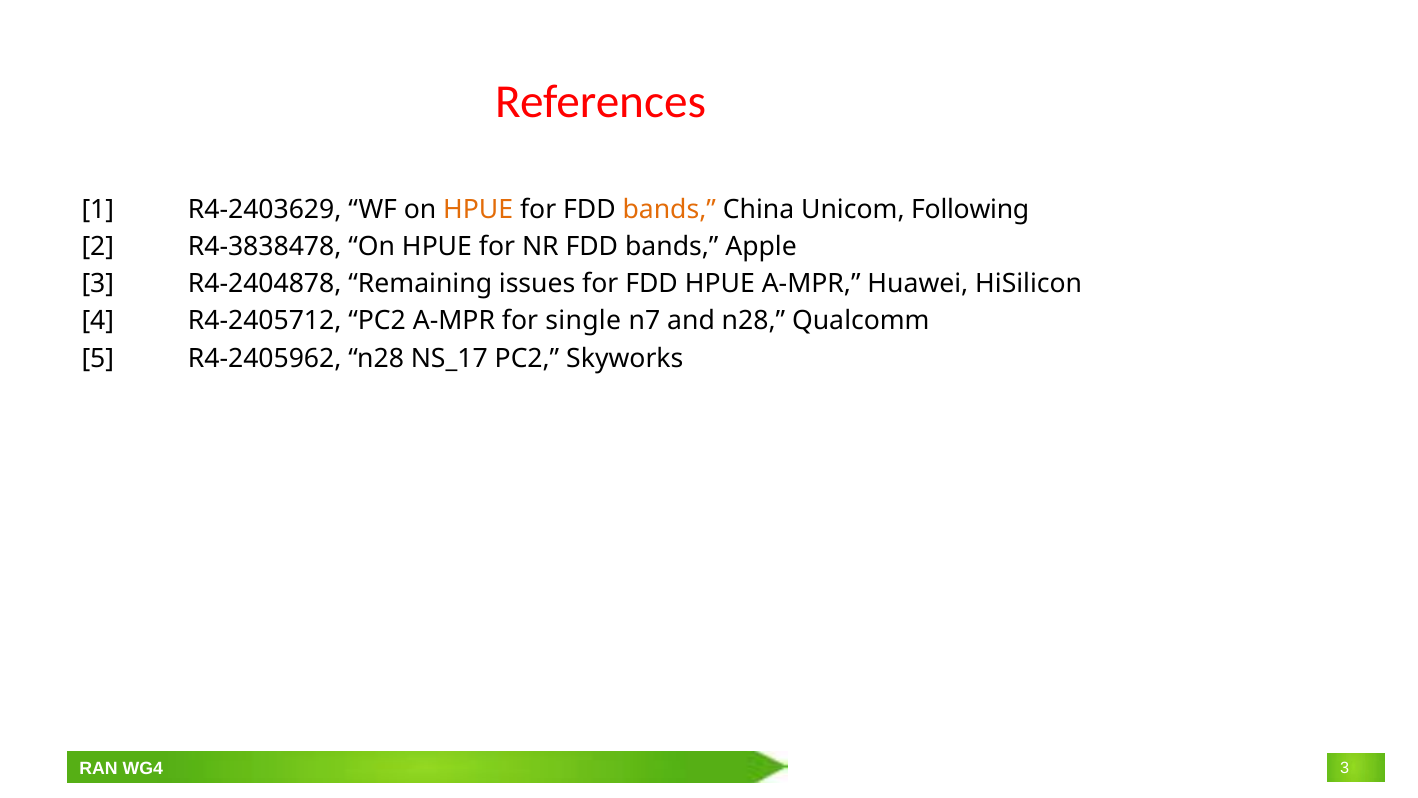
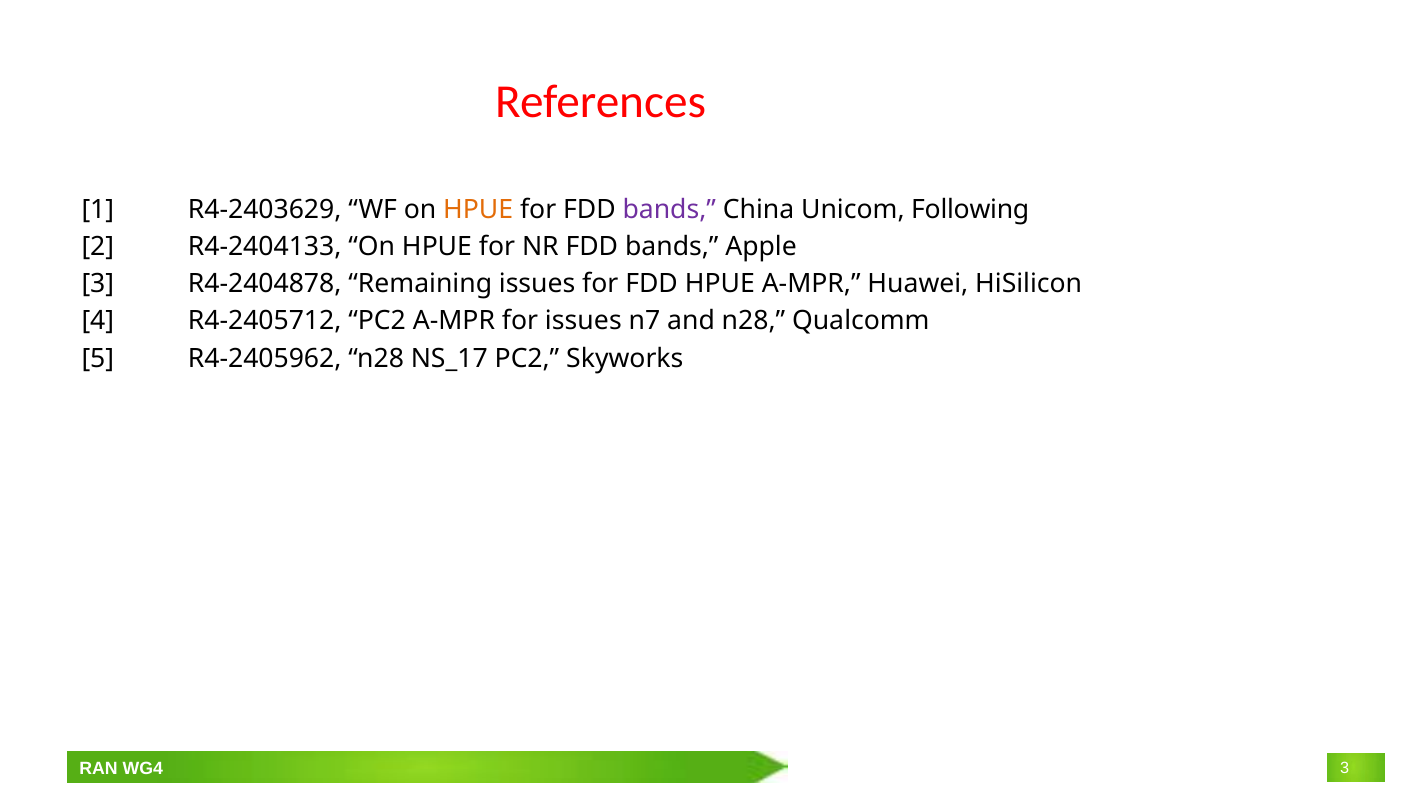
bands at (669, 209) colour: orange -> purple
R4-3838478: R4-3838478 -> R4-2404133
for single: single -> issues
